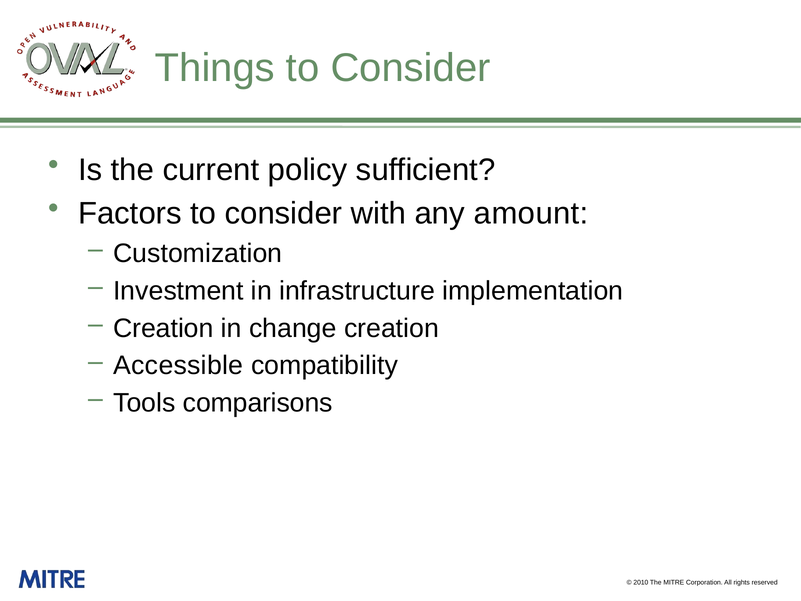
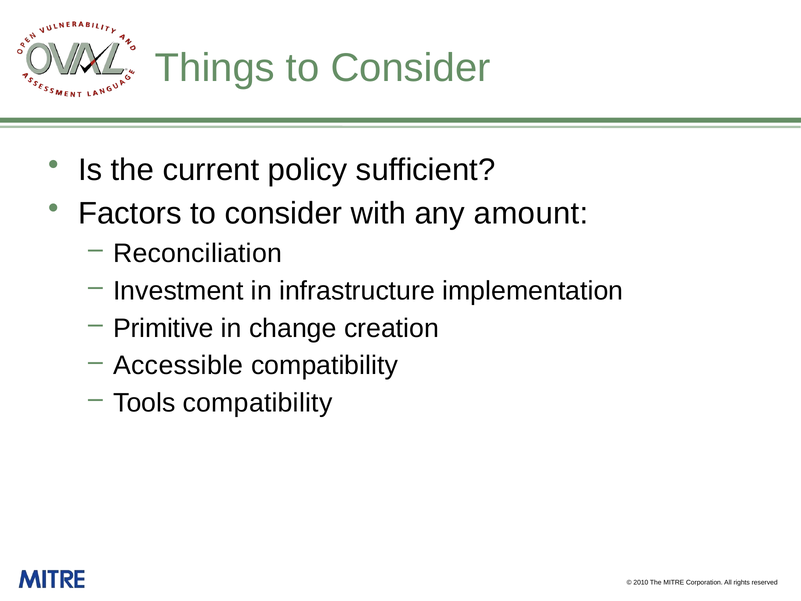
Customization: Customization -> Reconciliation
Creation at (163, 328): Creation -> Primitive
Tools comparisons: comparisons -> compatibility
